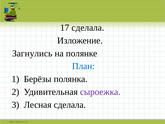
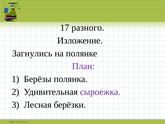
17 сделала: сделала -> разного
План colour: blue -> purple
Лесная сделала: сделала -> берёзки
